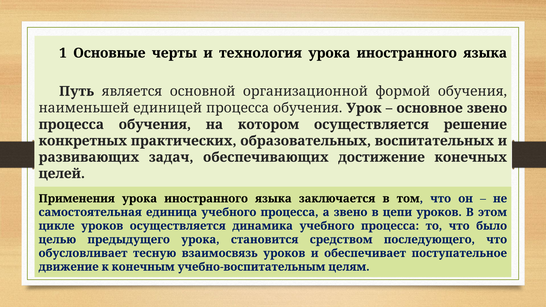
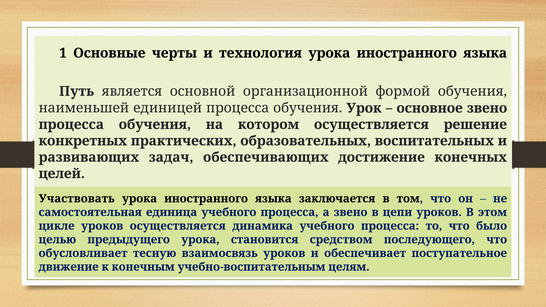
Применения: Применения -> Участвовать
